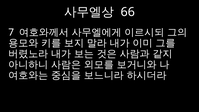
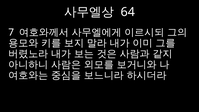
66: 66 -> 64
